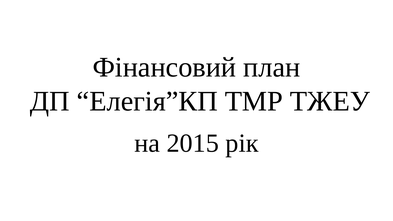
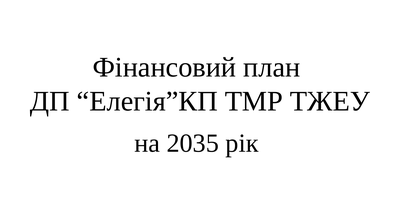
2015: 2015 -> 2035
